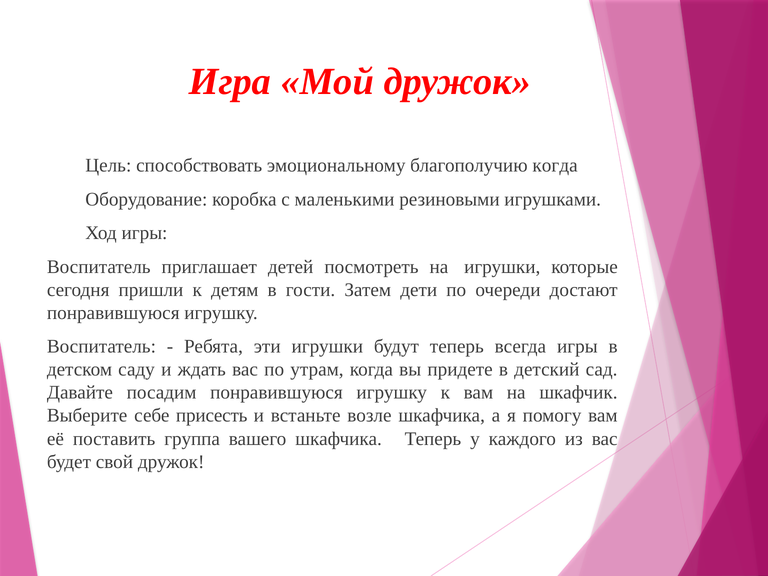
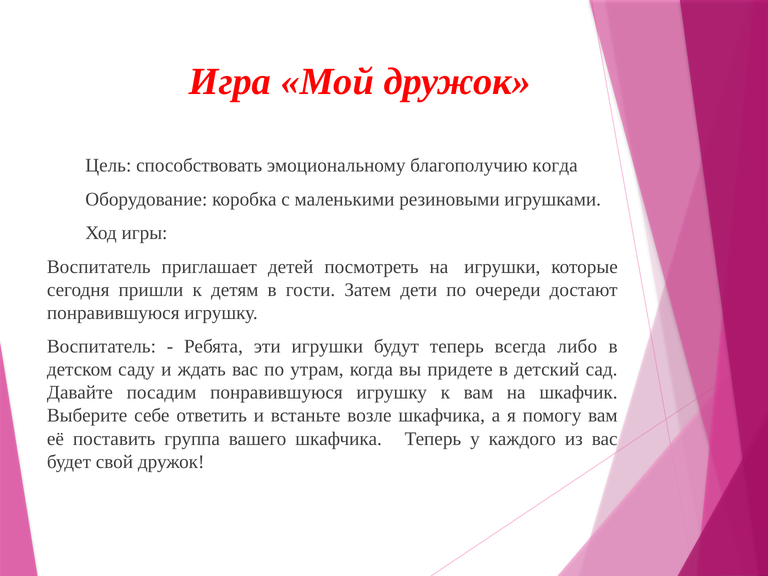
всегда игры: игры -> либо
присесть: присесть -> ответить
